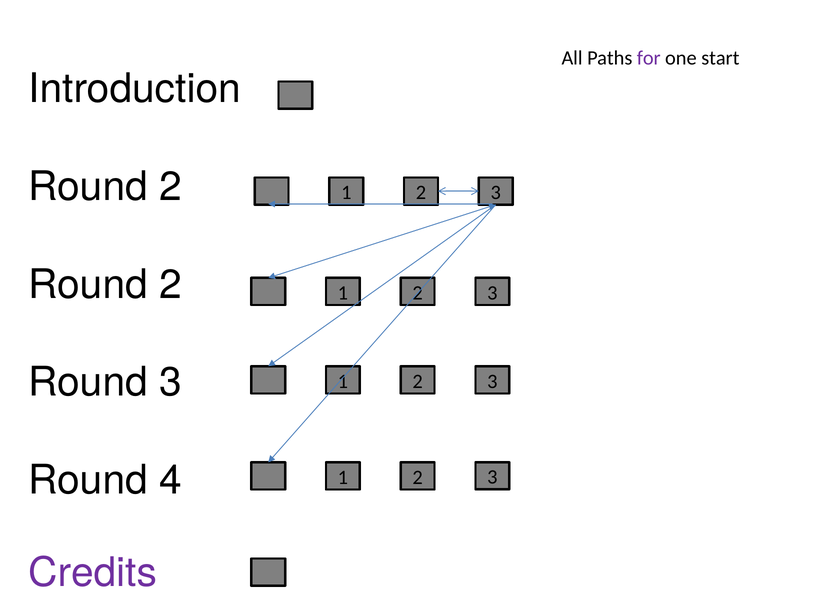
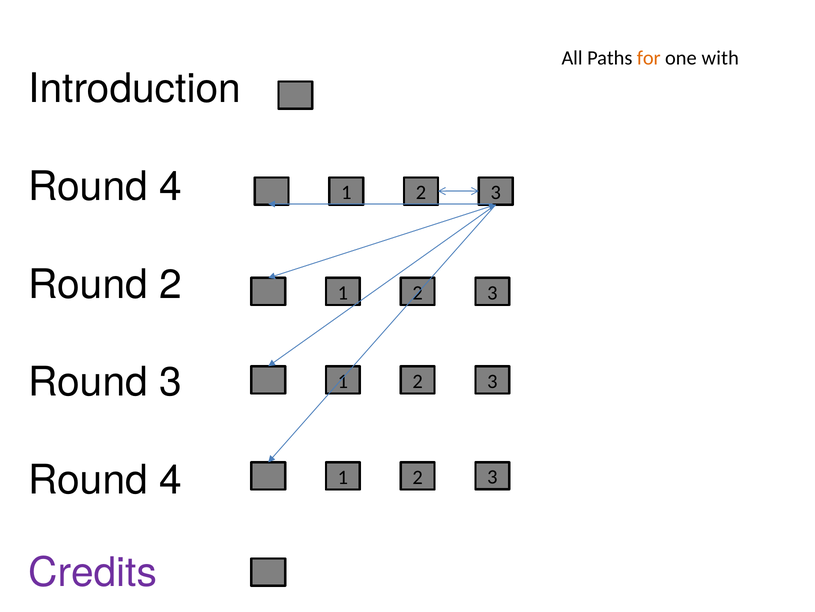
for colour: purple -> orange
start: start -> with
2 at (171, 186): 2 -> 4
